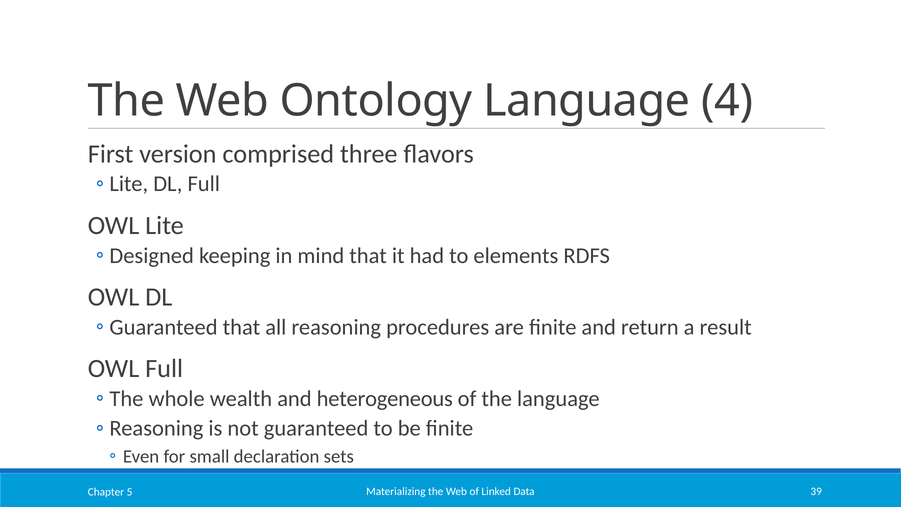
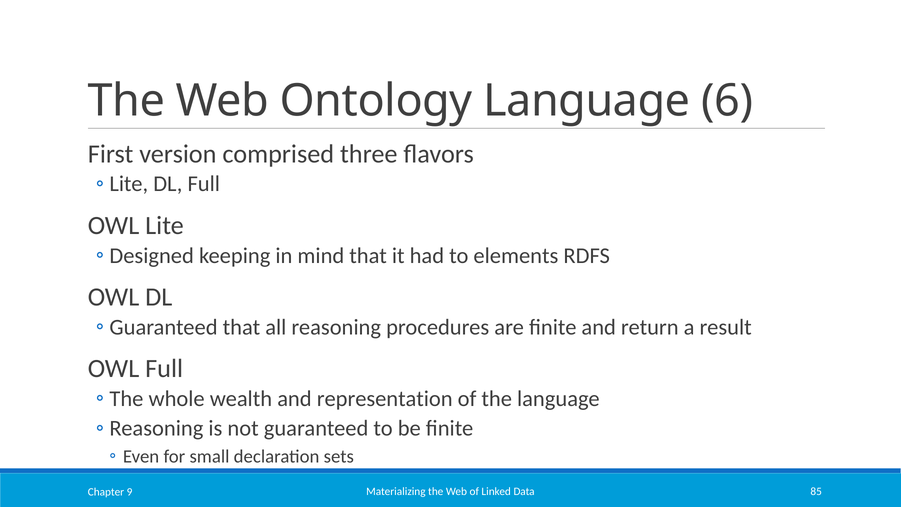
4: 4 -> 6
heterogeneous: heterogeneous -> representation
39: 39 -> 85
5: 5 -> 9
